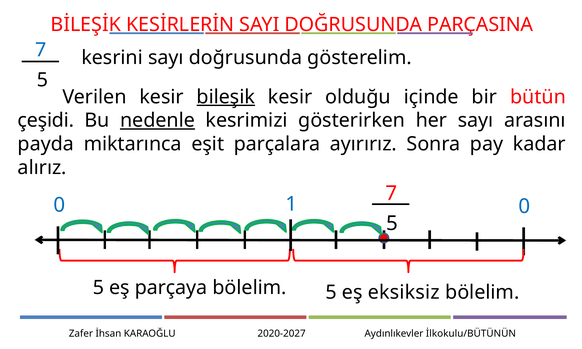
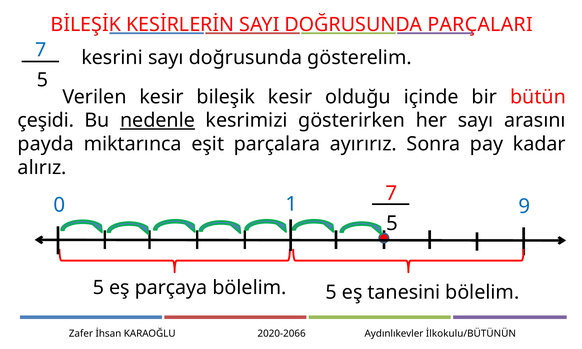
PARÇASINA: PARÇASINA -> PARÇALARI
bileşik underline: present -> none
0 0: 0 -> 9
eksiksiz: eksiksiz -> tanesini
2020-2027: 2020-2027 -> 2020-2066
